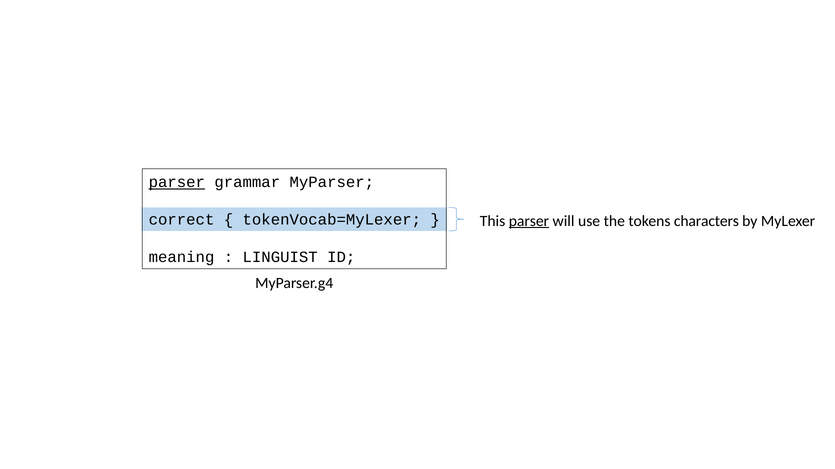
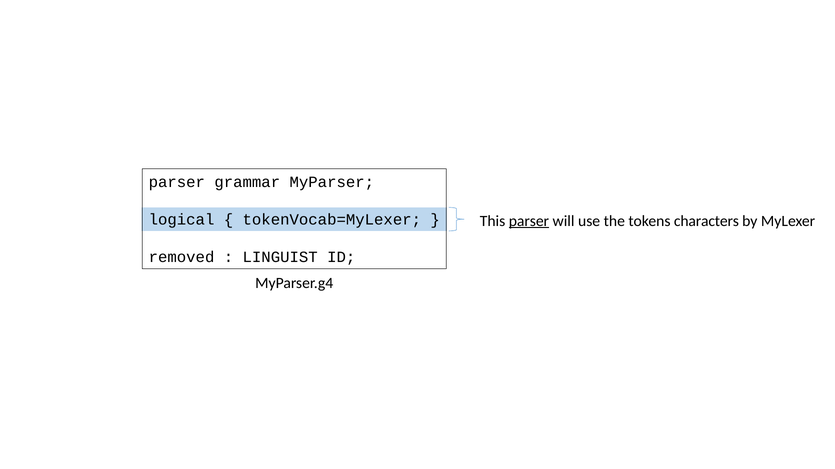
parser at (177, 182) underline: present -> none
correct: correct -> logical
meaning: meaning -> removed
